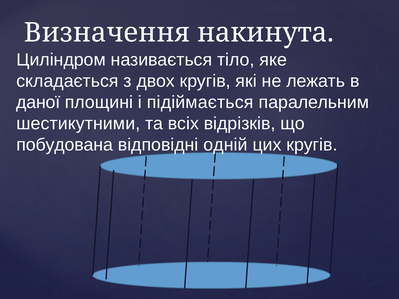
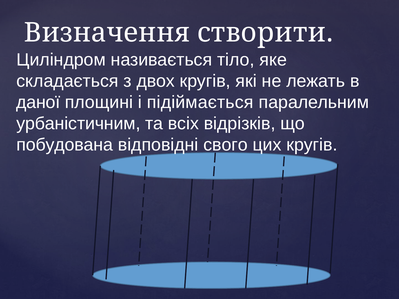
накинута: накинута -> створити
шестикутними: шестикутними -> урбаністичним
одній: одній -> свого
